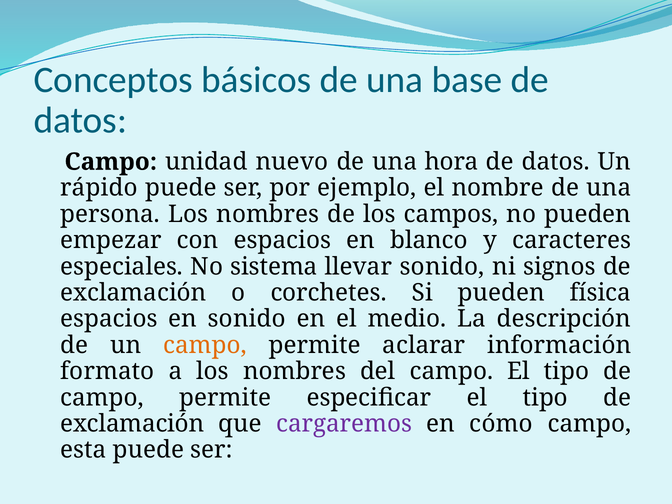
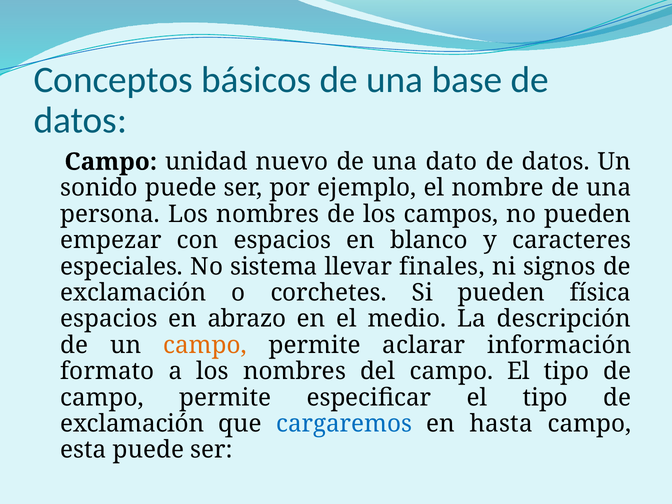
hora: hora -> dato
rápido: rápido -> sonido
llevar sonido: sonido -> finales
en sonido: sonido -> abrazo
cargaremos colour: purple -> blue
cómo: cómo -> hasta
